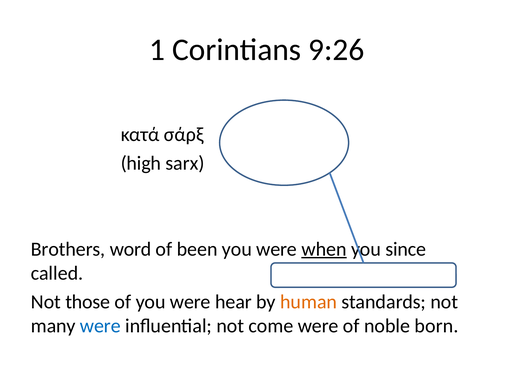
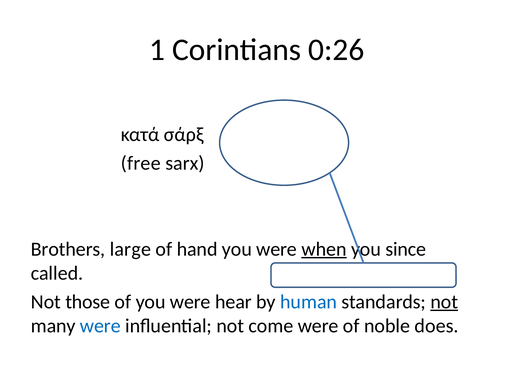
9:26: 9:26 -> 0:26
high: high -> free
word: word -> large
been: been -> hand
human colour: orange -> blue
not at (444, 301) underline: none -> present
born: born -> does
